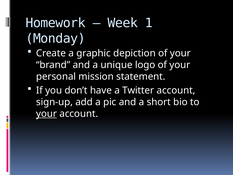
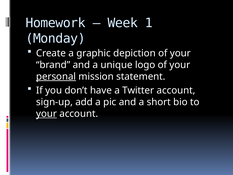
personal underline: none -> present
